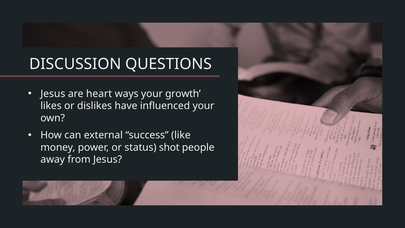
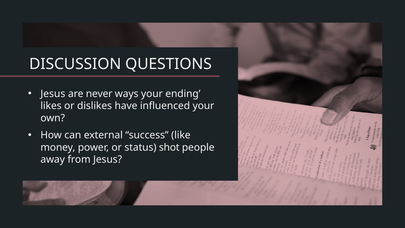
heart: heart -> never
growth: growth -> ending
